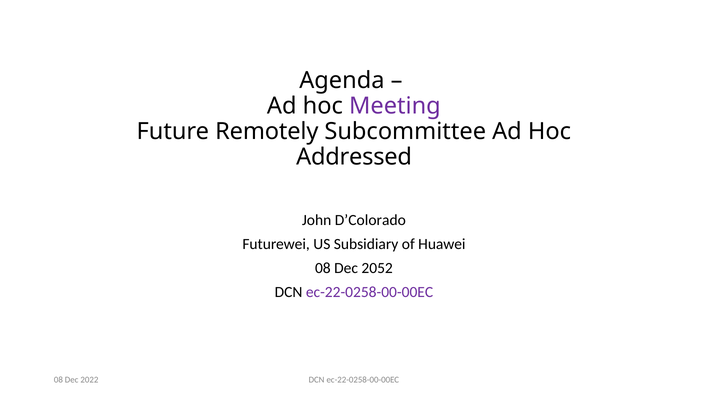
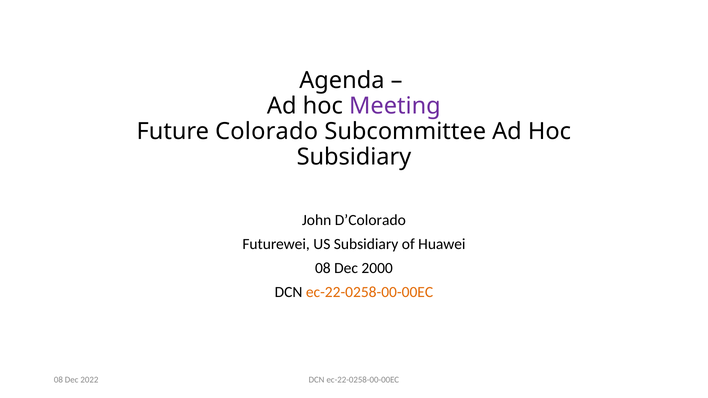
Remotely: Remotely -> Colorado
Addressed at (354, 157): Addressed -> Subsidiary
2052: 2052 -> 2000
ec-22-0258-00-00EC at (370, 292) colour: purple -> orange
